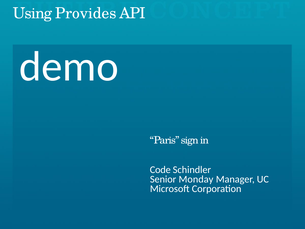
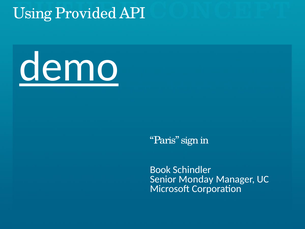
Provides: Provides -> Provided
demo underline: none -> present
Code: Code -> Book
